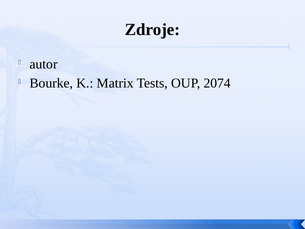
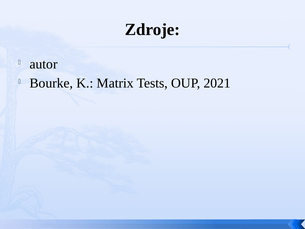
2074: 2074 -> 2021
